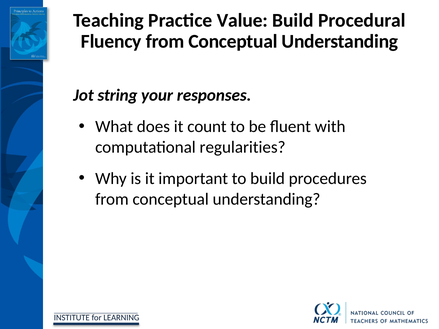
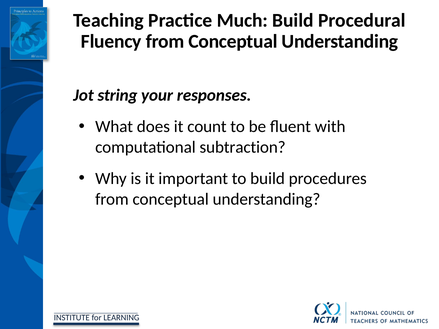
Value: Value -> Much
regularities: regularities -> subtraction
